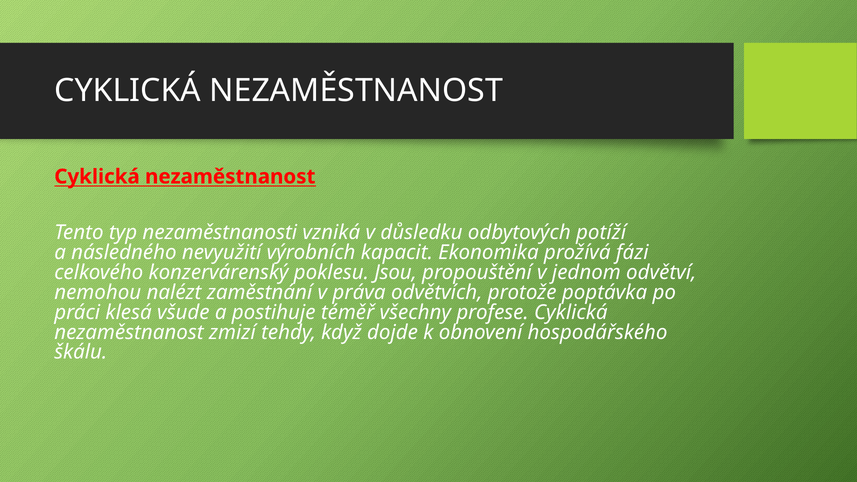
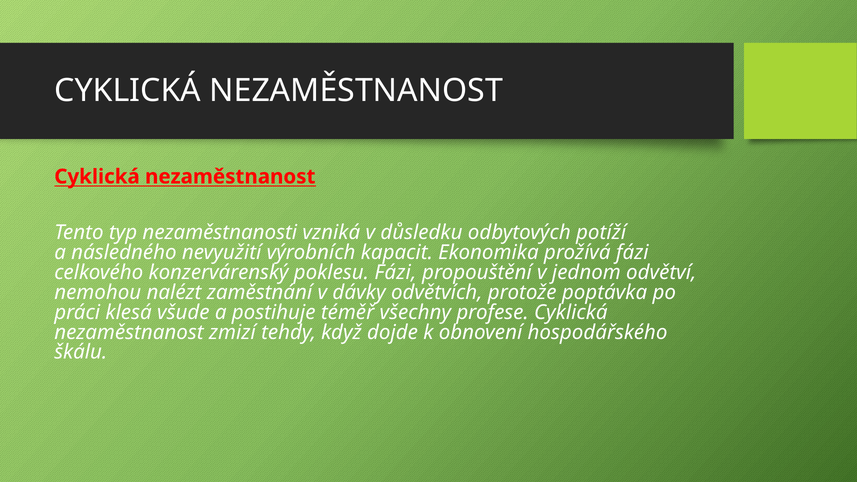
poklesu Jsou: Jsou -> Fázi
práva: práva -> dávky
